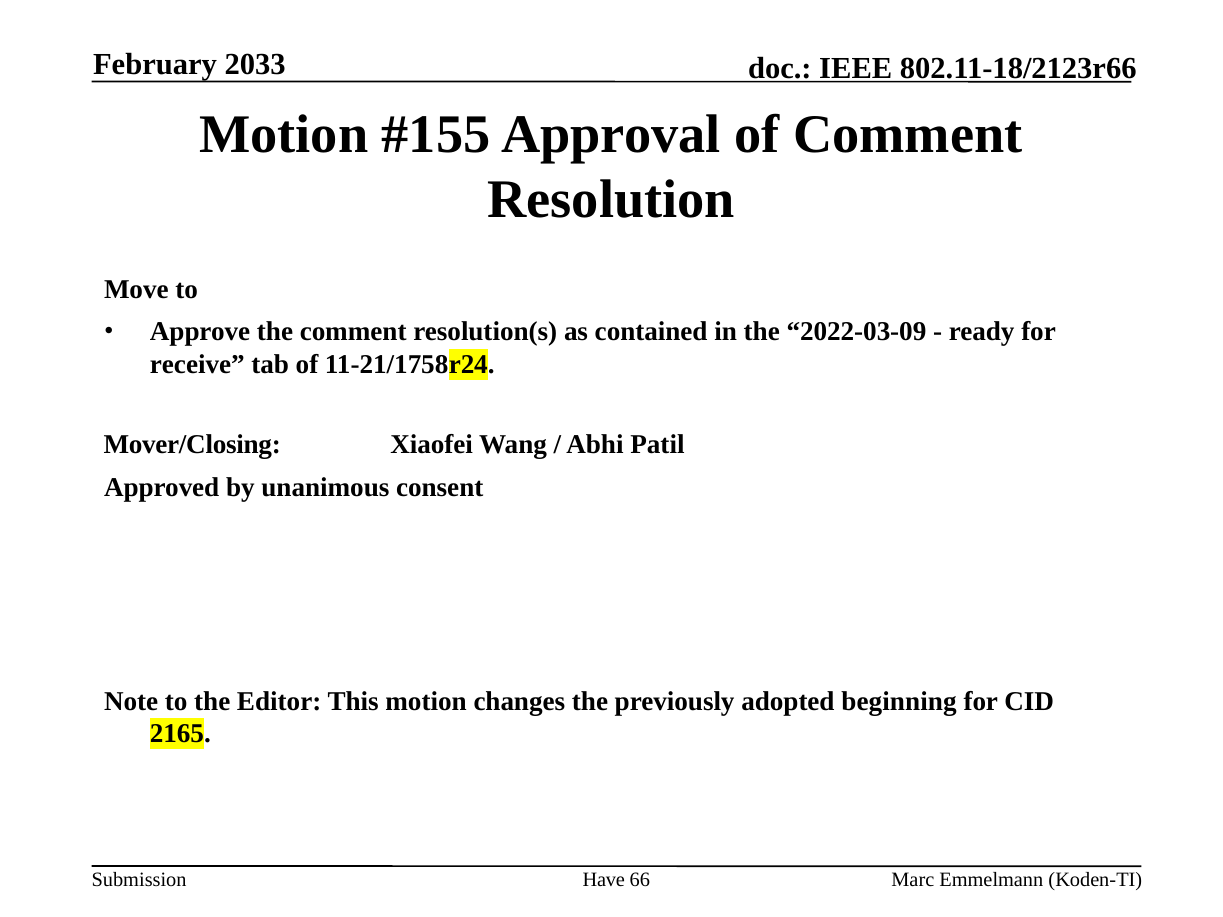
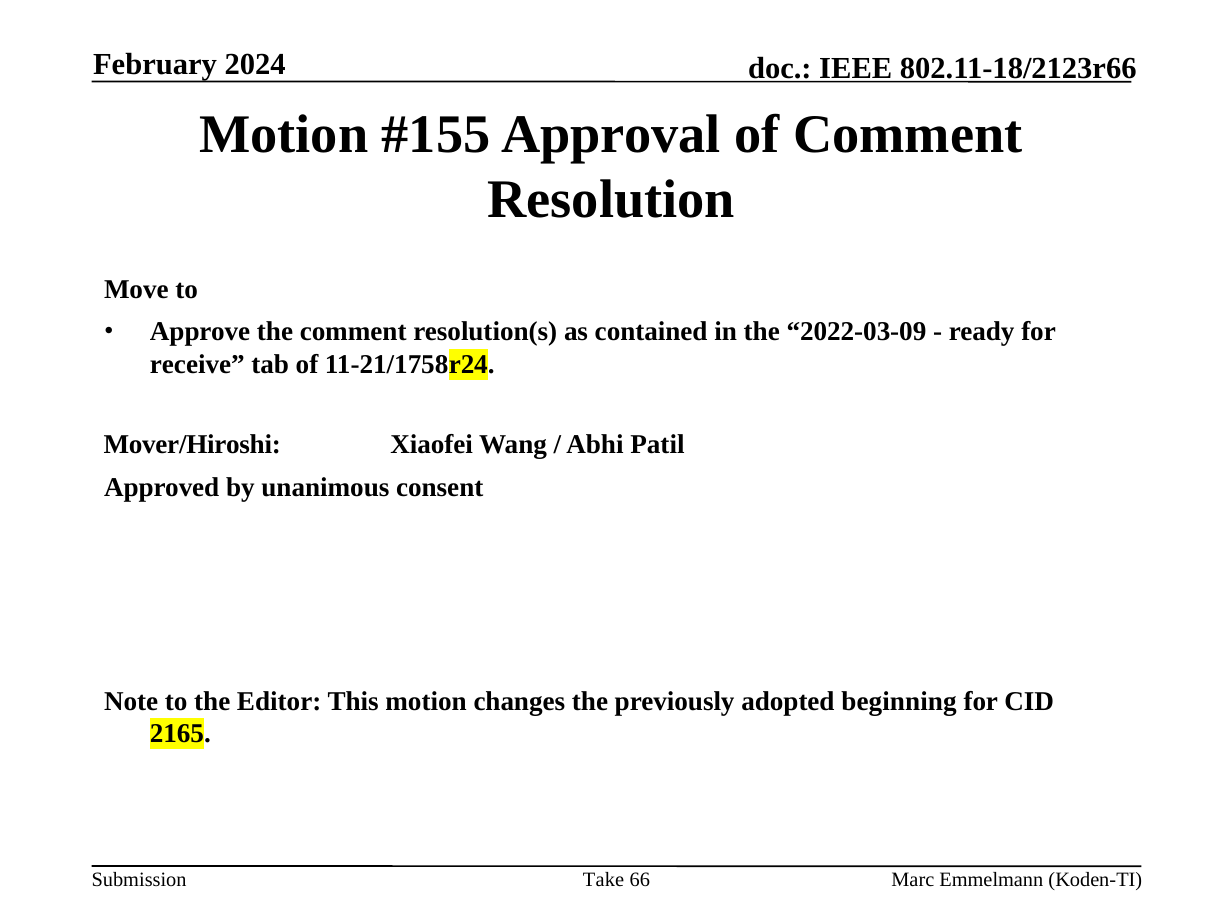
2033: 2033 -> 2024
Mover/Closing: Mover/Closing -> Mover/Hiroshi
Have: Have -> Take
